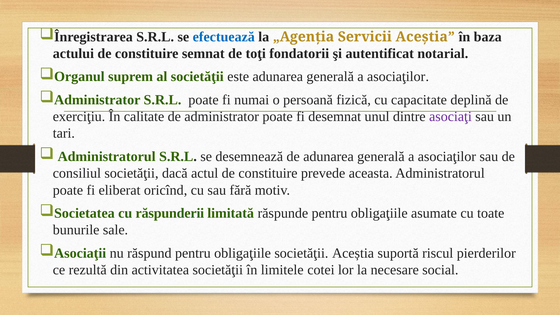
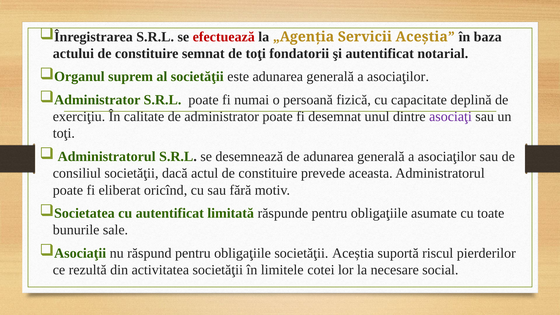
efectuează colour: blue -> red
tari at (64, 133): tari -> toţi
cu răspunderii: răspunderii -> autentificat
